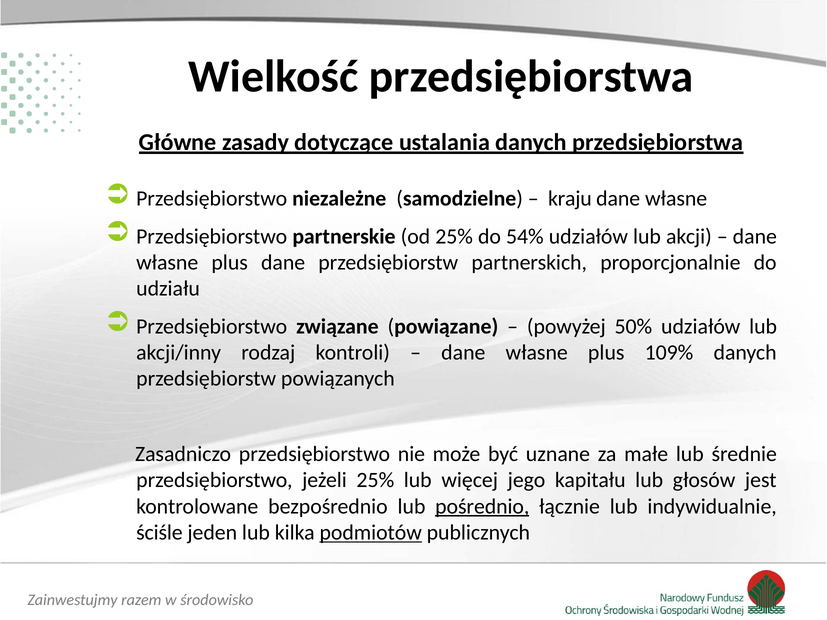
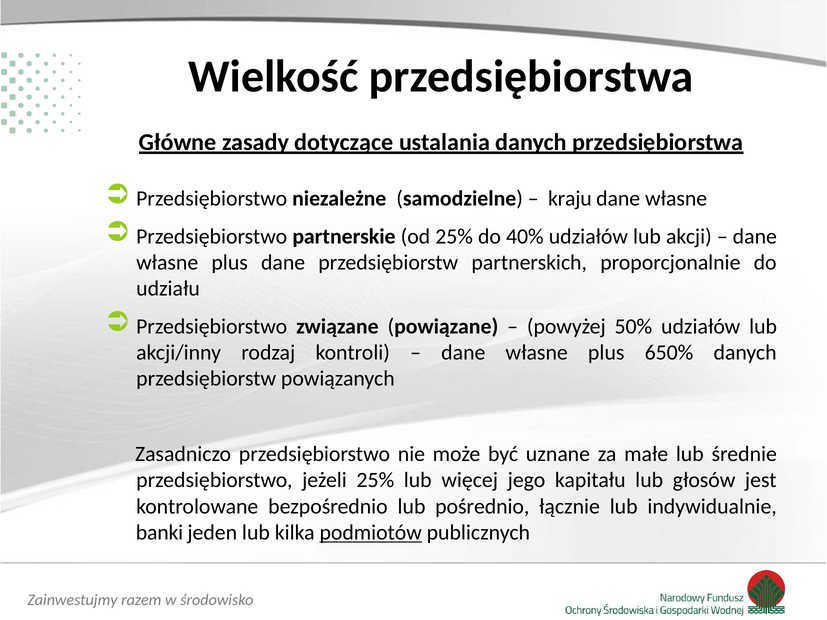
54%: 54% -> 40%
109%: 109% -> 650%
pośrednio underline: present -> none
ściśle: ściśle -> banki
